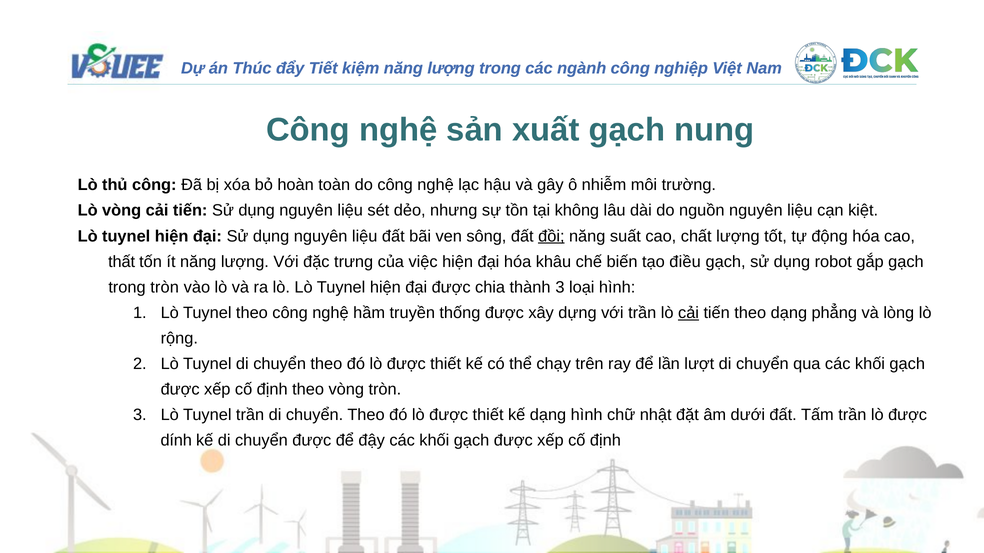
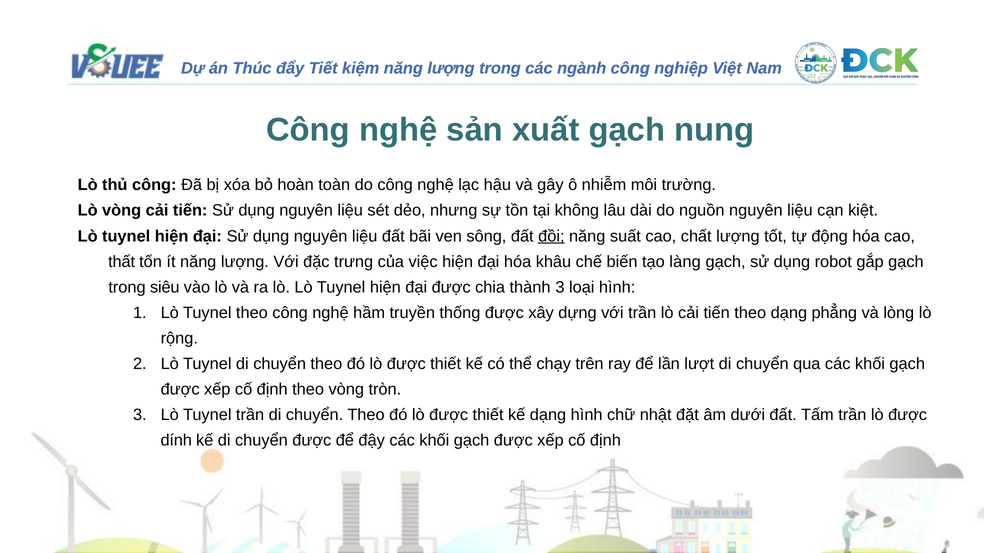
điều: điều -> làng
trong tròn: tròn -> siêu
cải at (689, 313) underline: present -> none
